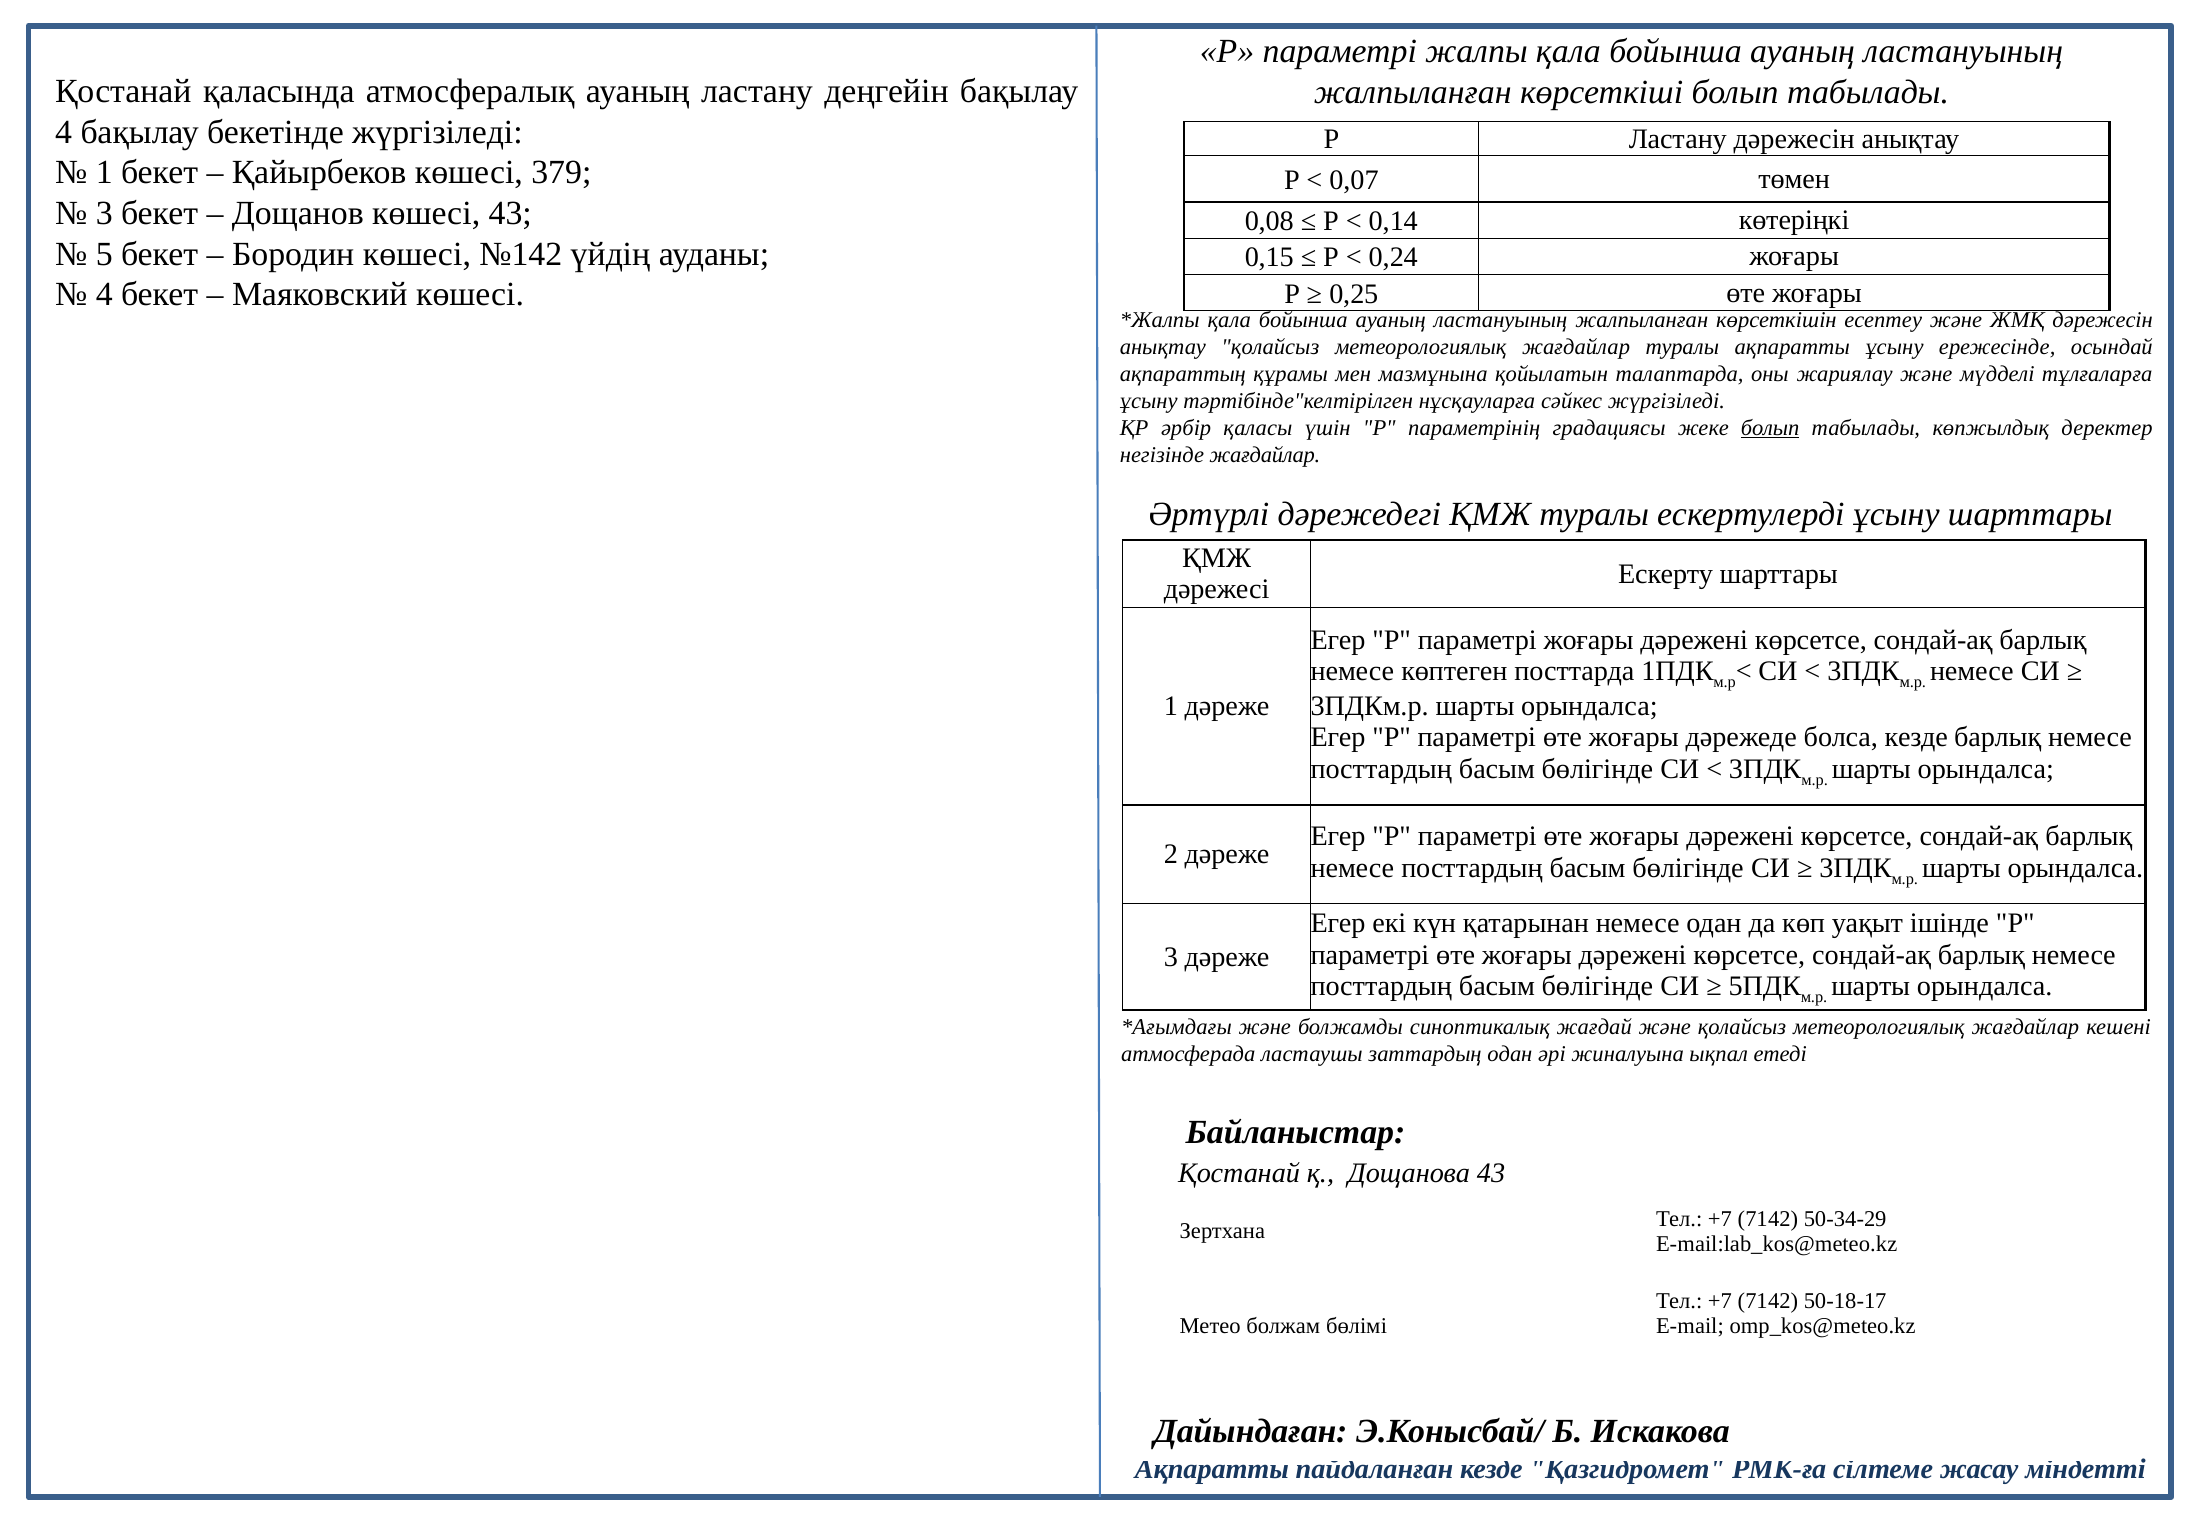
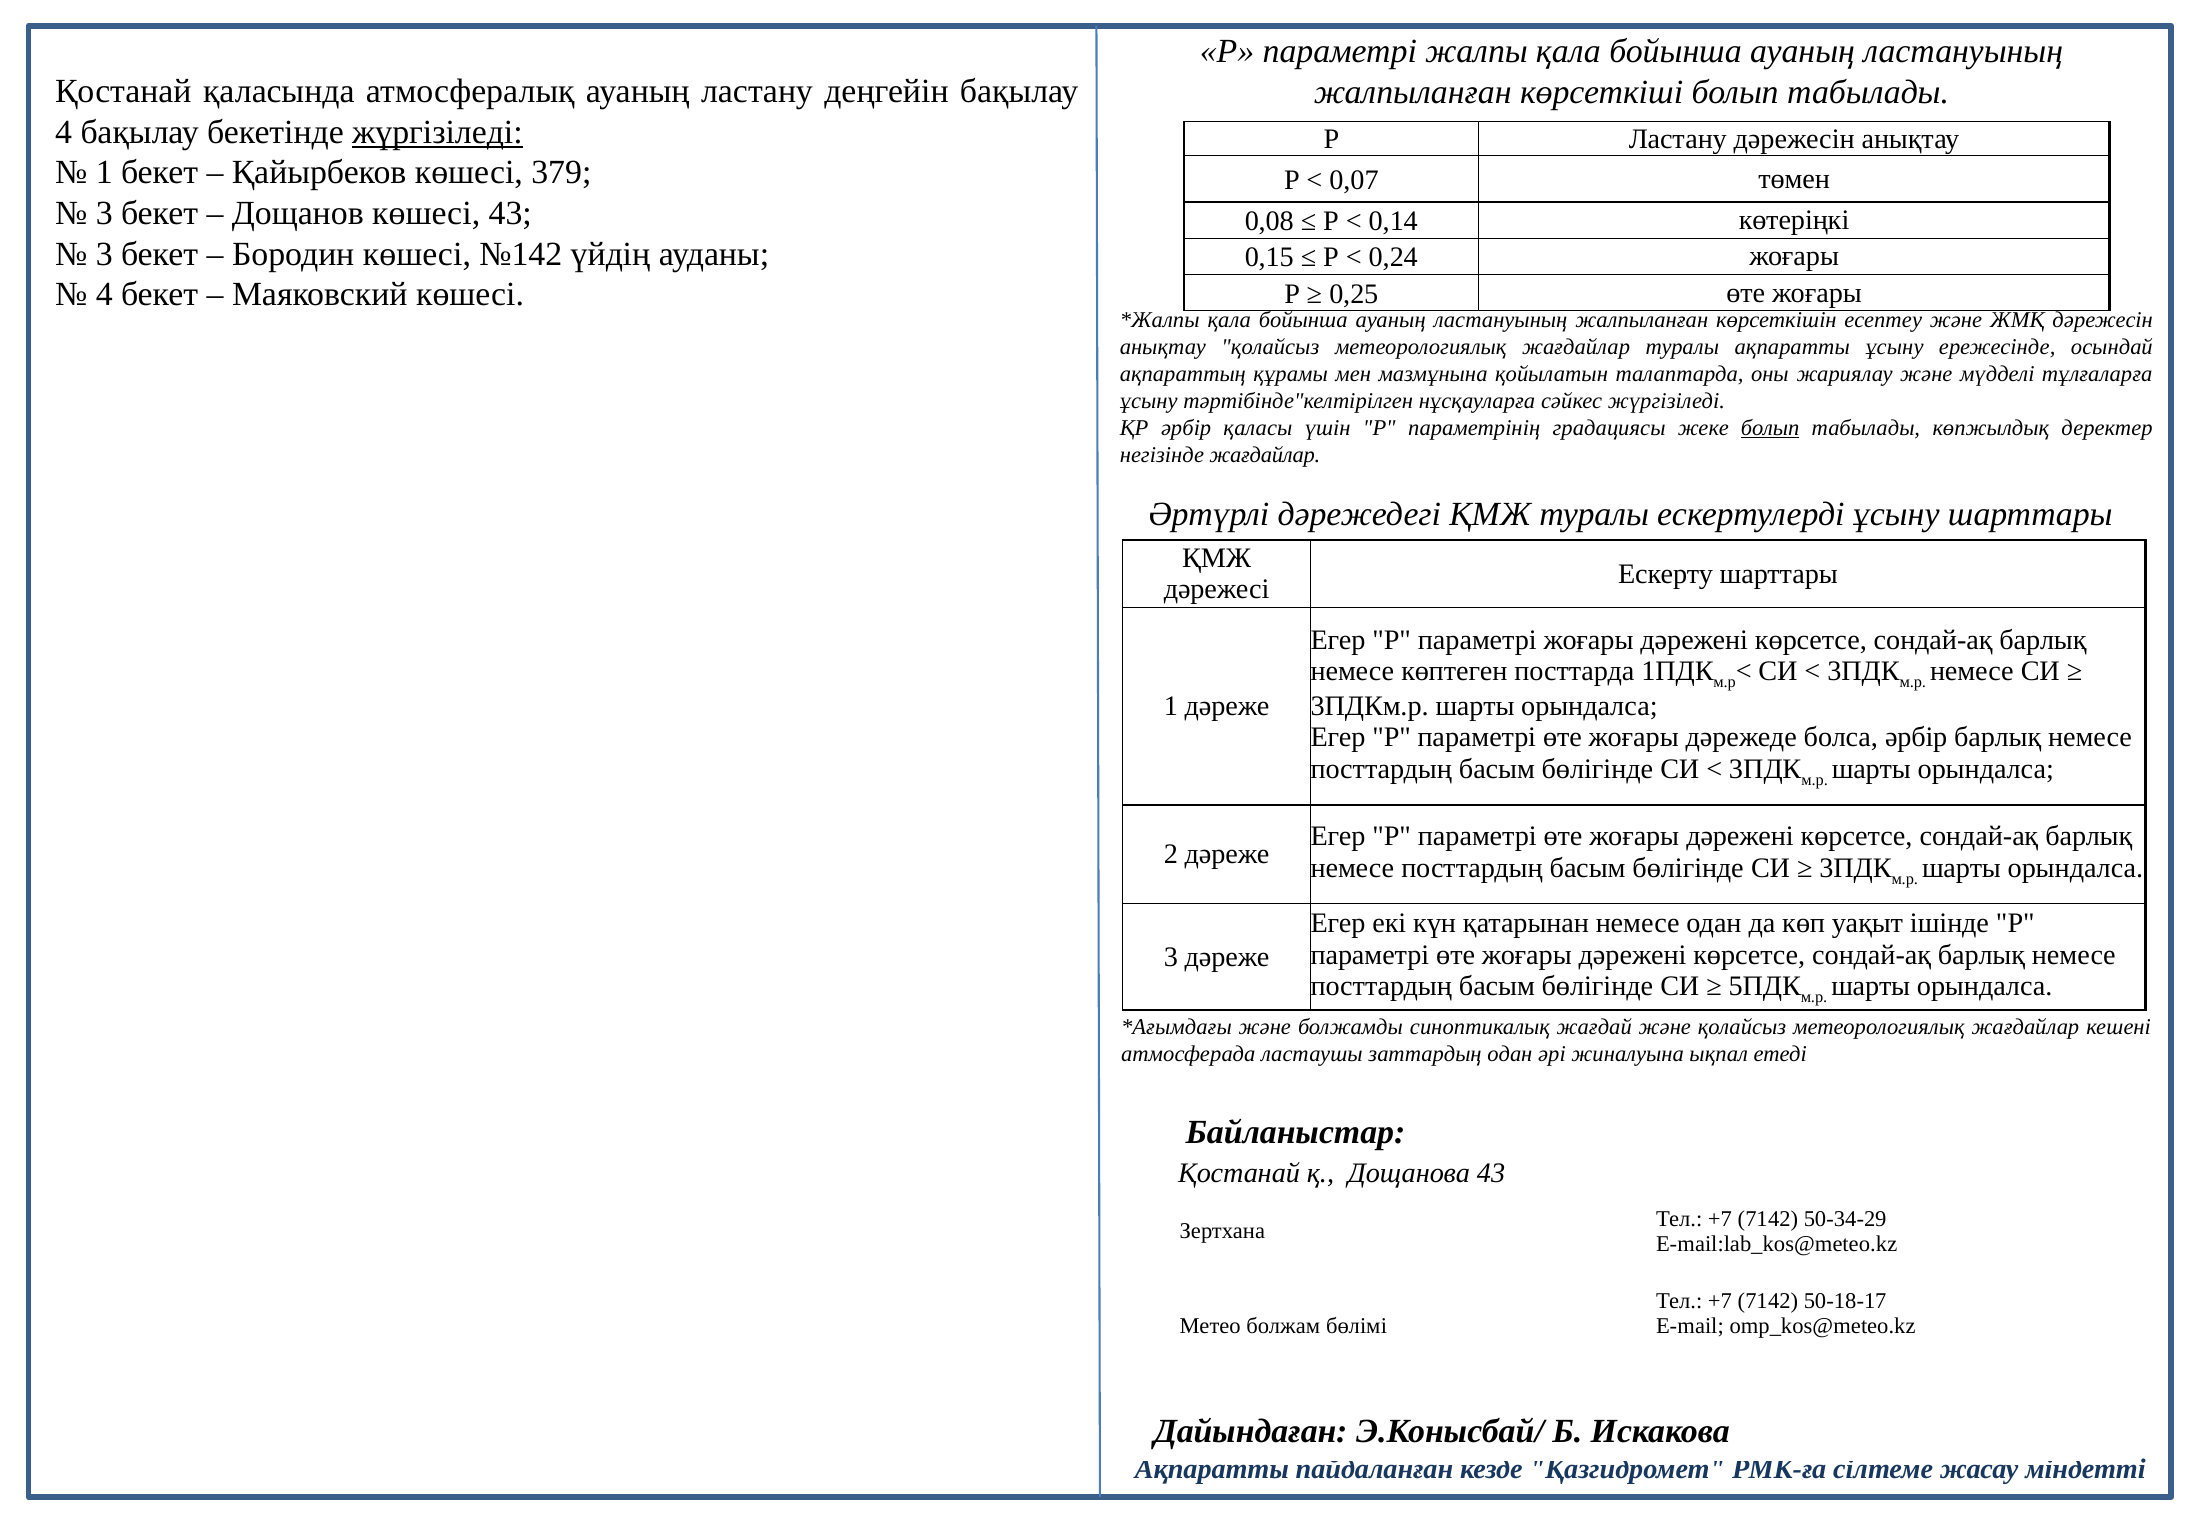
жүргізіледі at (437, 132) underline: none -> present
5 at (104, 254): 5 -> 3
болса кезде: кезде -> әрбір
